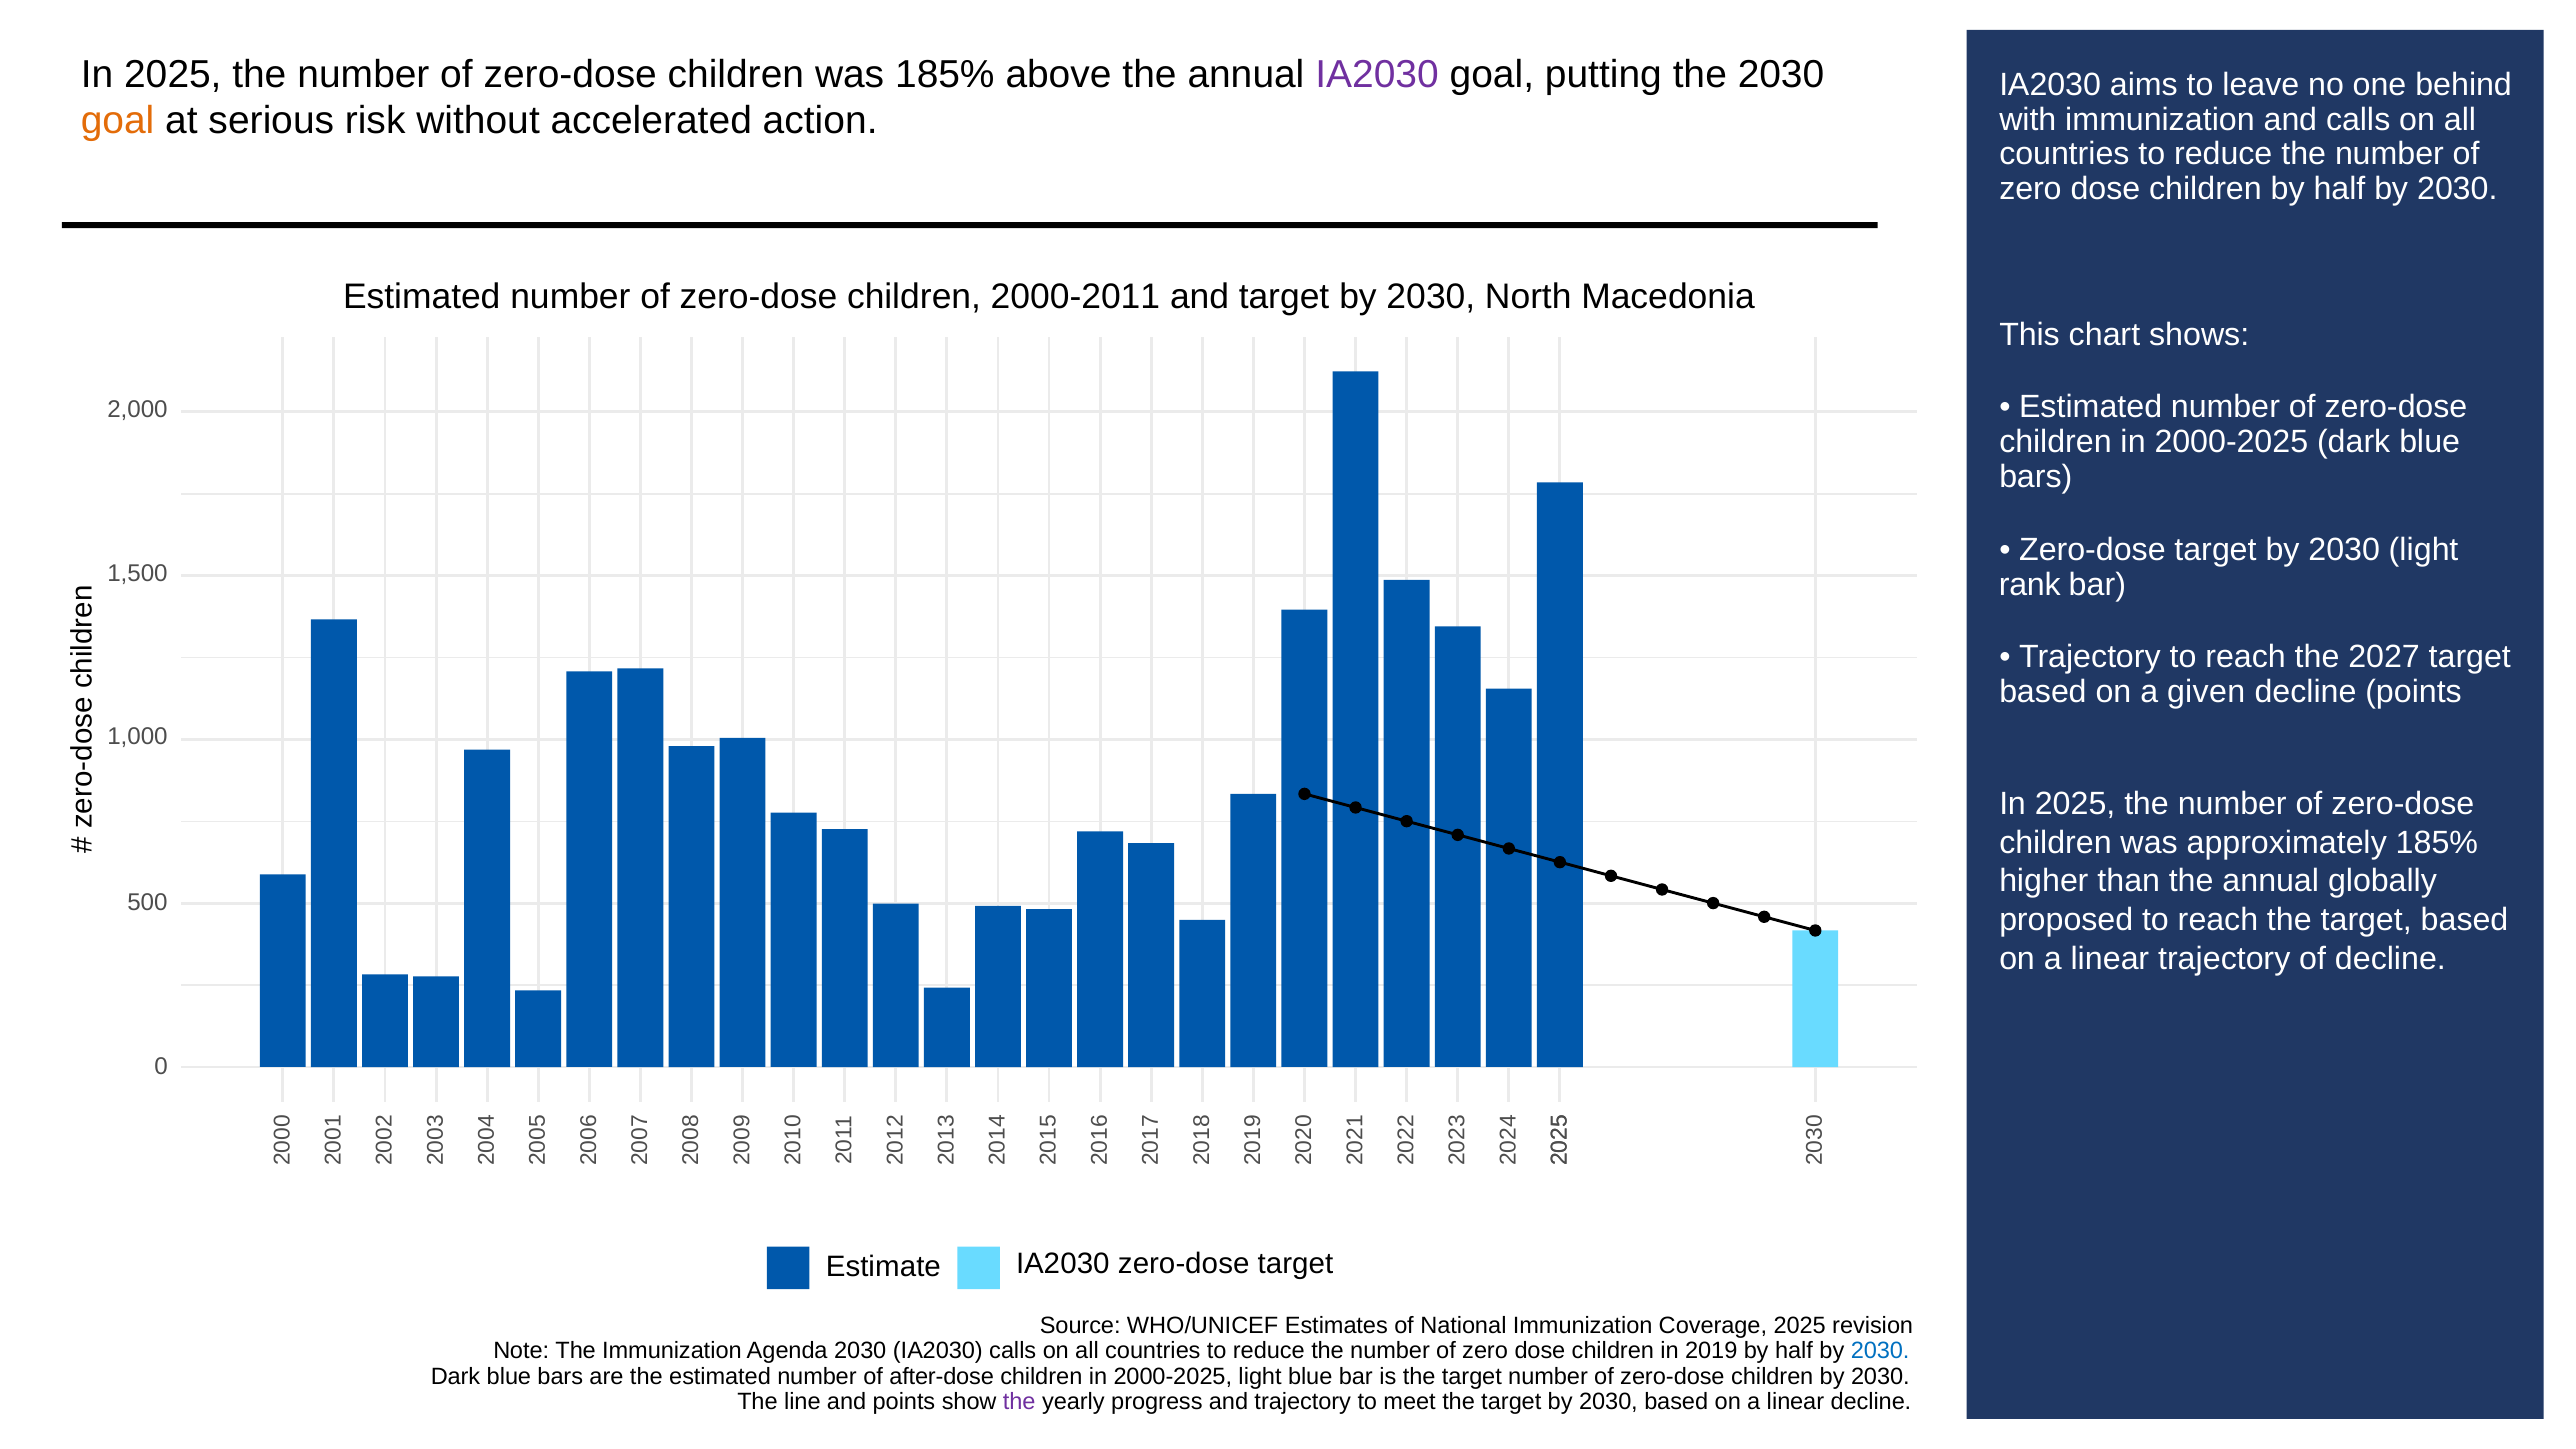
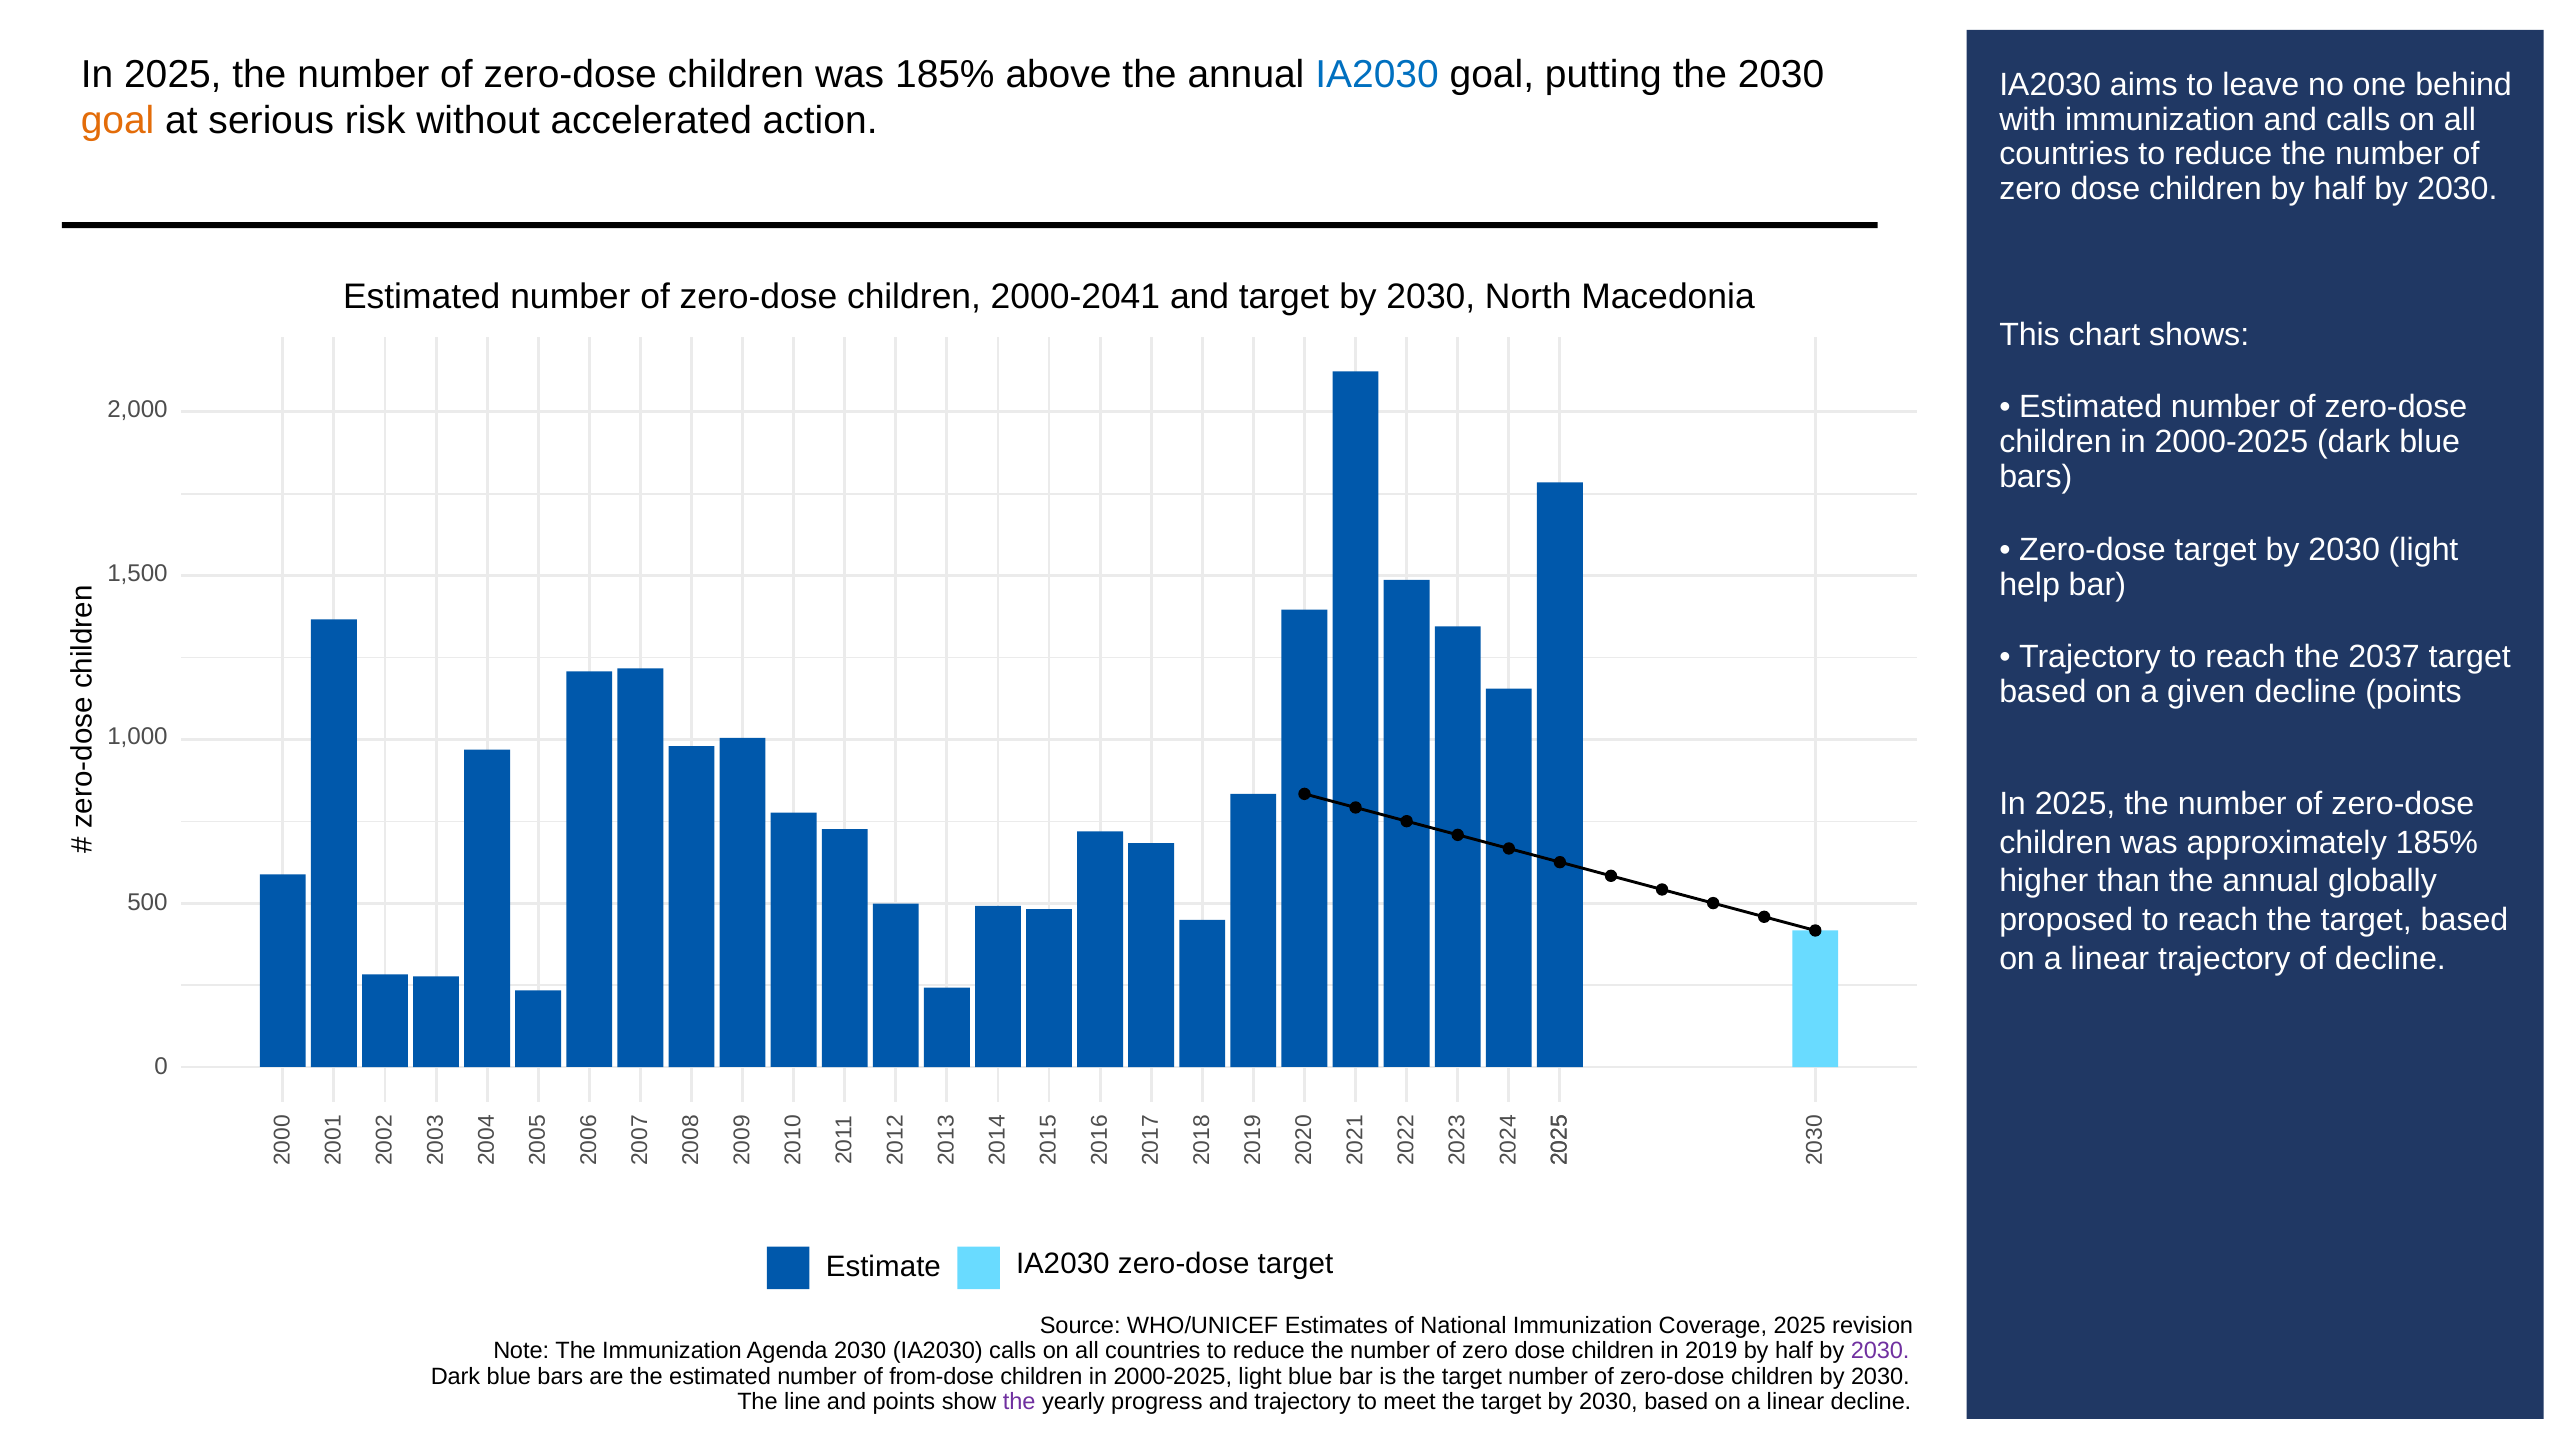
IA2030 at (1377, 74) colour: purple -> blue
2000-2011: 2000-2011 -> 2000-2041
rank: rank -> help
2027: 2027 -> 2037
2030 at (1880, 1351) colour: blue -> purple
after-dose: after-dose -> from-dose
